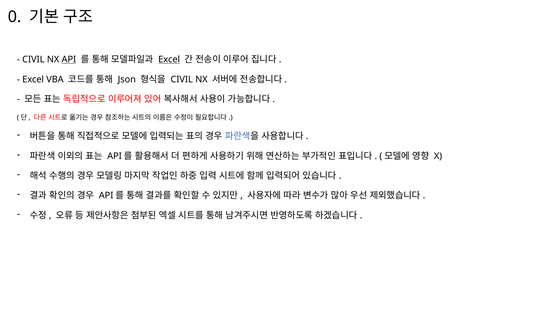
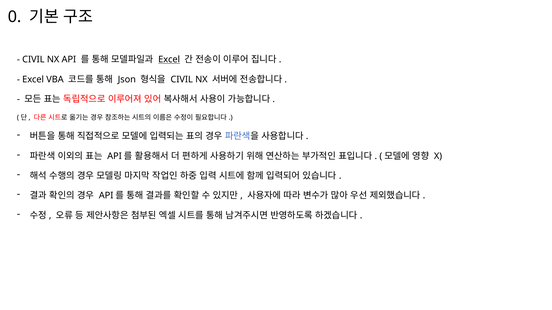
API underline: present -> none
